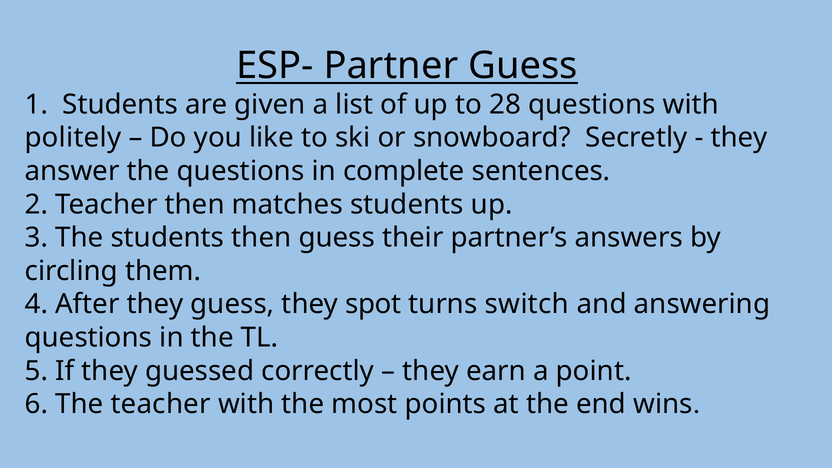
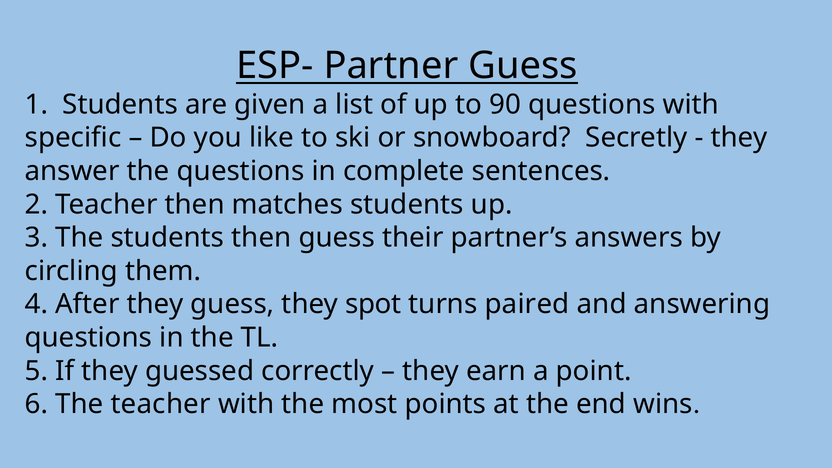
28: 28 -> 90
politely: politely -> specific
switch: switch -> paired
